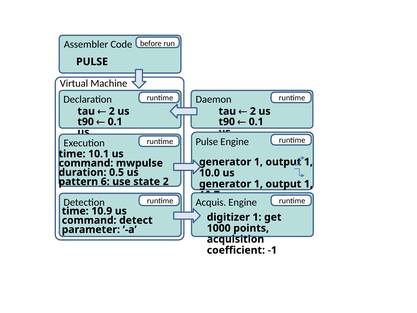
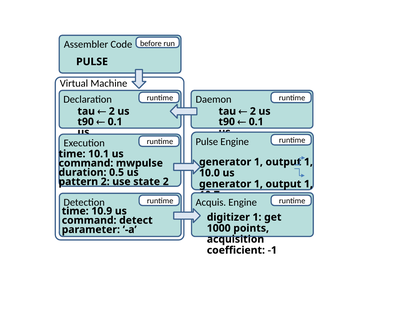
pattern 6: 6 -> 2
